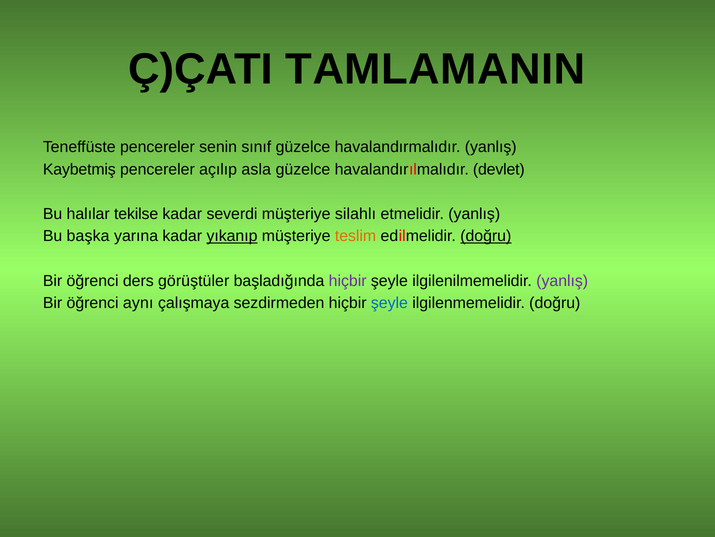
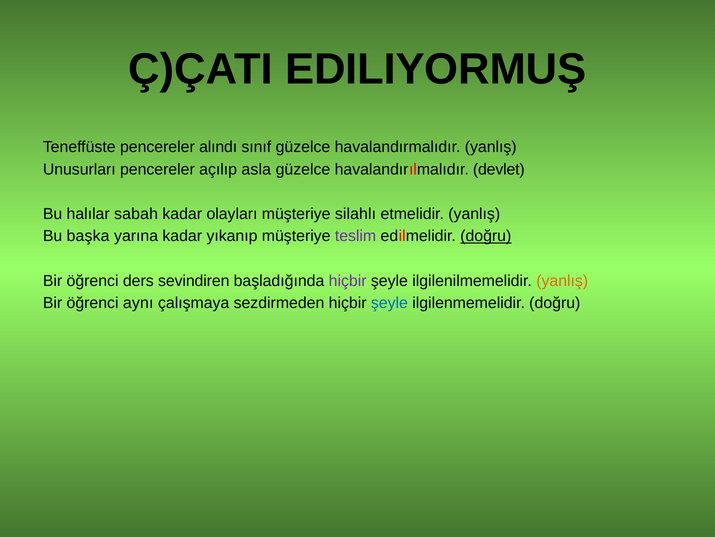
TAMLAMANIN: TAMLAMANIN -> EDILIYORMUŞ
senin: senin -> alındı
Kaybetmiş: Kaybetmiş -> Unusurları
tekilse: tekilse -> sabah
severdi: severdi -> olayları
yıkanıp underline: present -> none
teslim colour: orange -> purple
görüştüler: görüştüler -> sevindiren
yanlış at (562, 280) colour: purple -> orange
